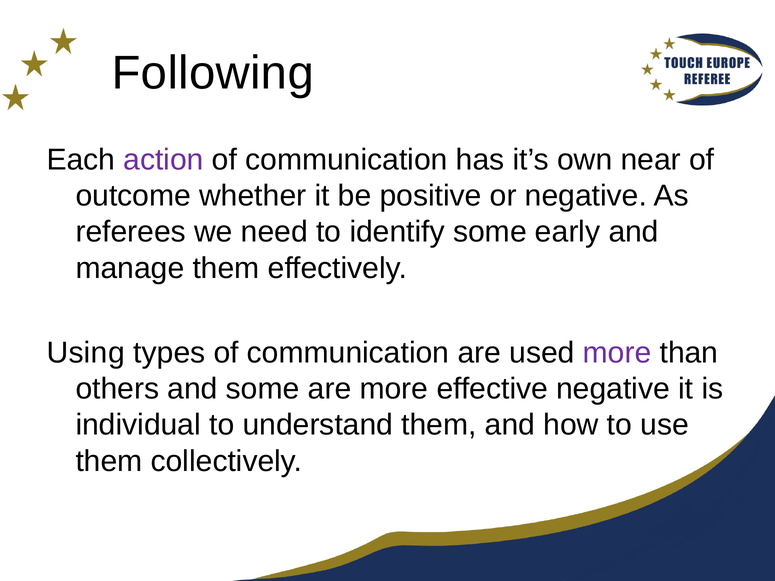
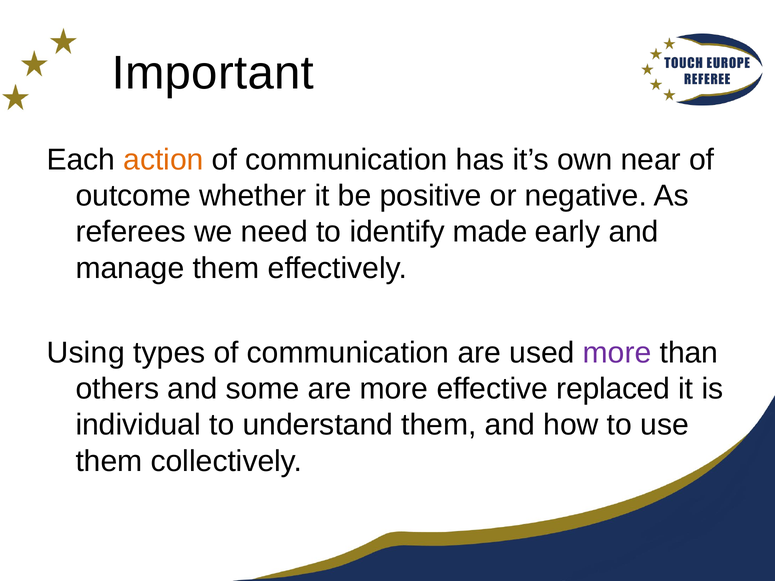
Following: Following -> Important
action colour: purple -> orange
identify some: some -> made
effective negative: negative -> replaced
